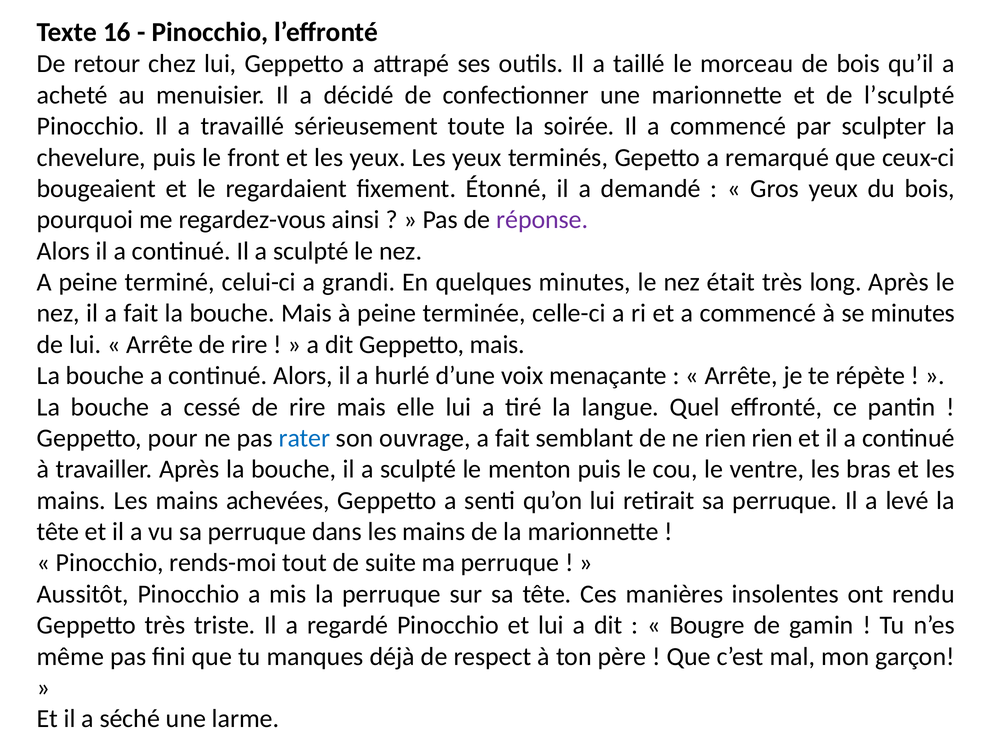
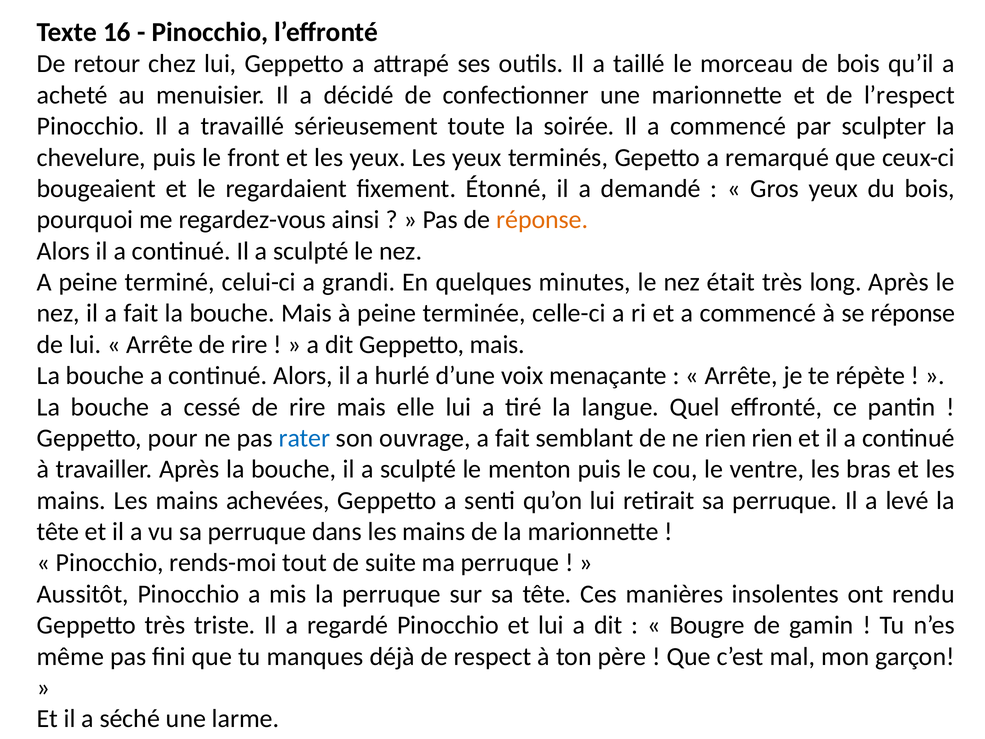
l’sculpté: l’sculpté -> l’respect
réponse at (542, 220) colour: purple -> orange
se minutes: minutes -> réponse
